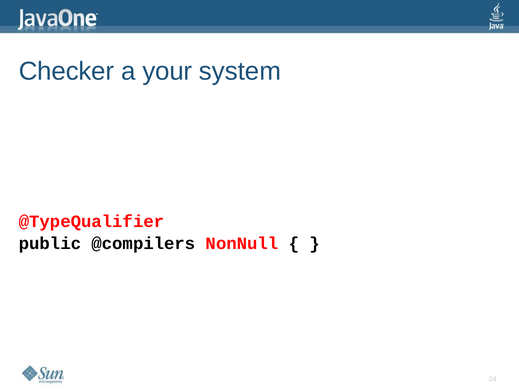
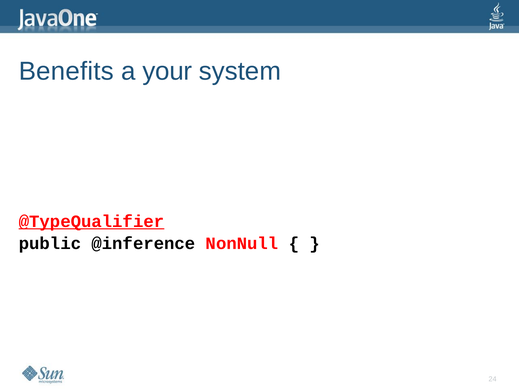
Checker: Checker -> Benefits
@TypeQualifier underline: none -> present
@compilers: @compilers -> @inference
